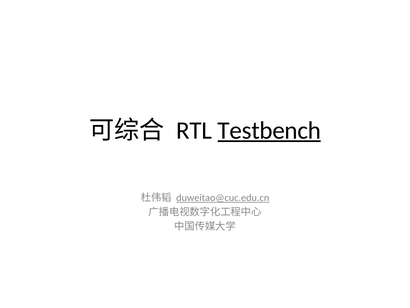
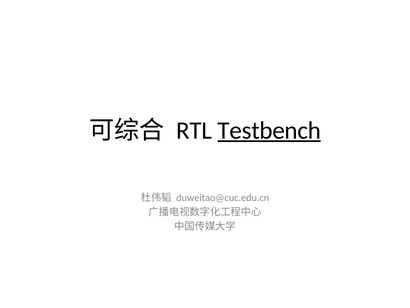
duweitao@cuc.edu.cn underline: present -> none
